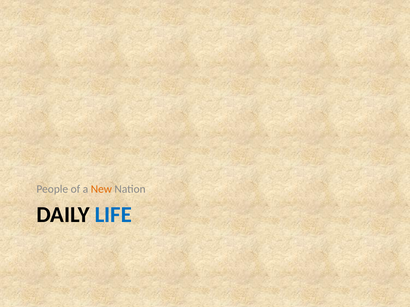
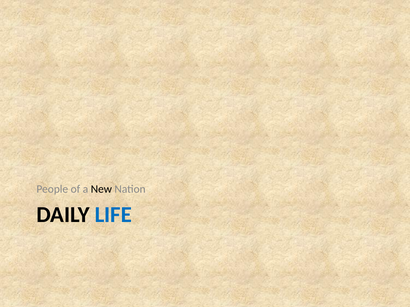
New colour: orange -> black
